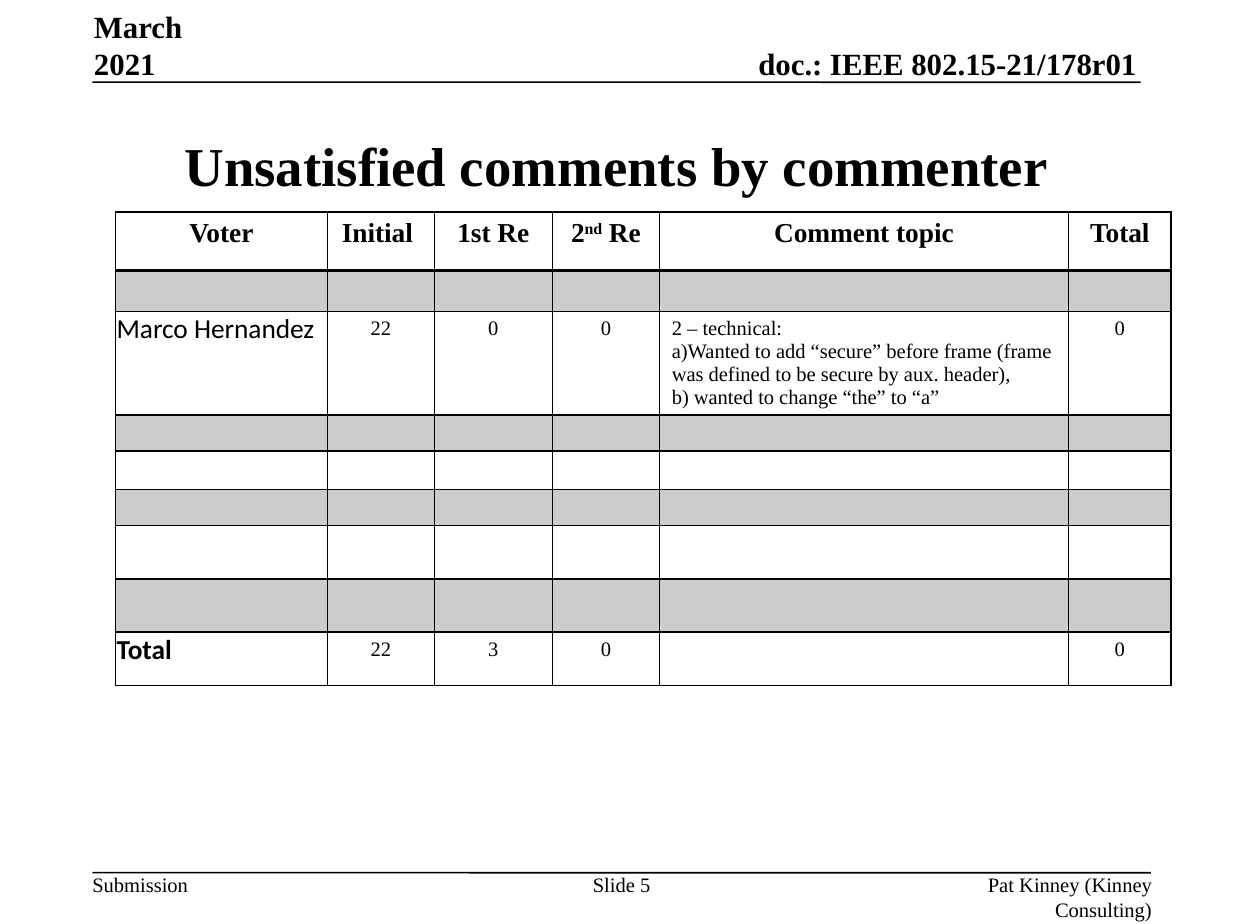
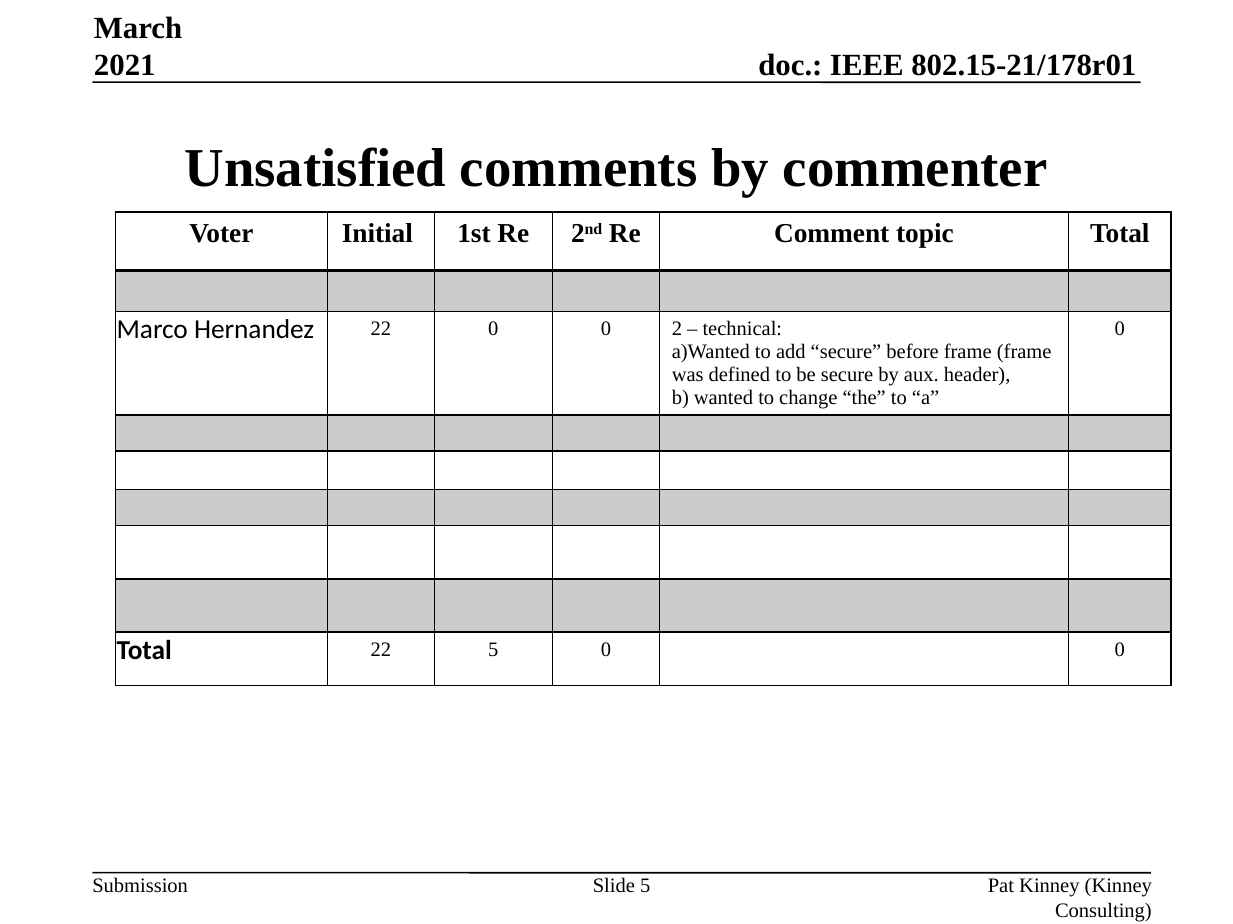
22 3: 3 -> 5
